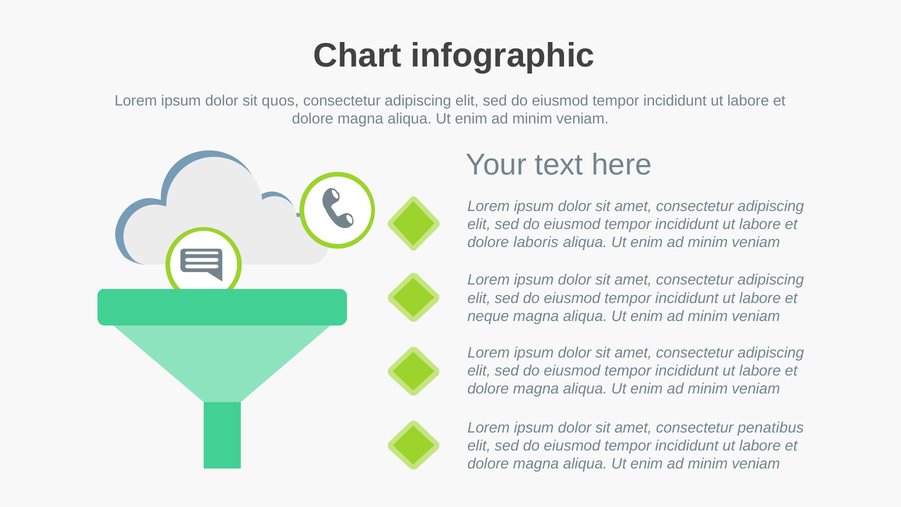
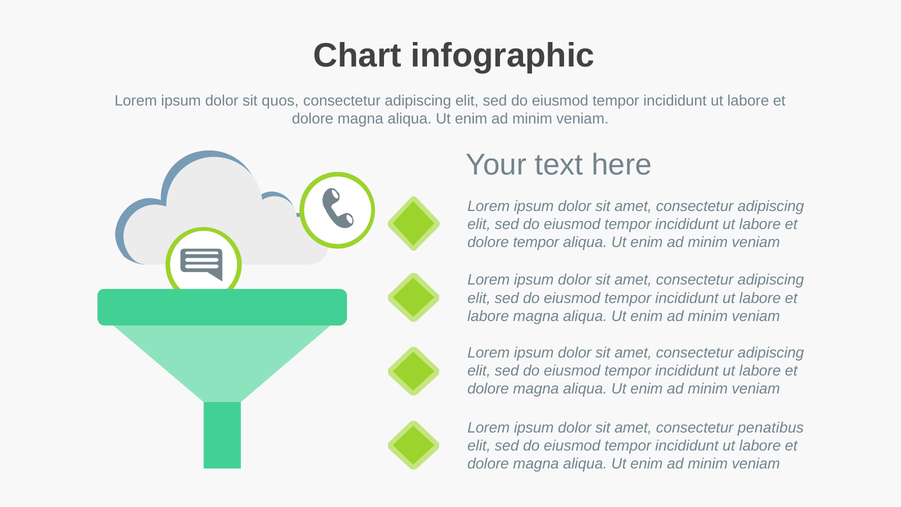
dolore laboris: laboris -> tempor
neque at (488, 316): neque -> labore
